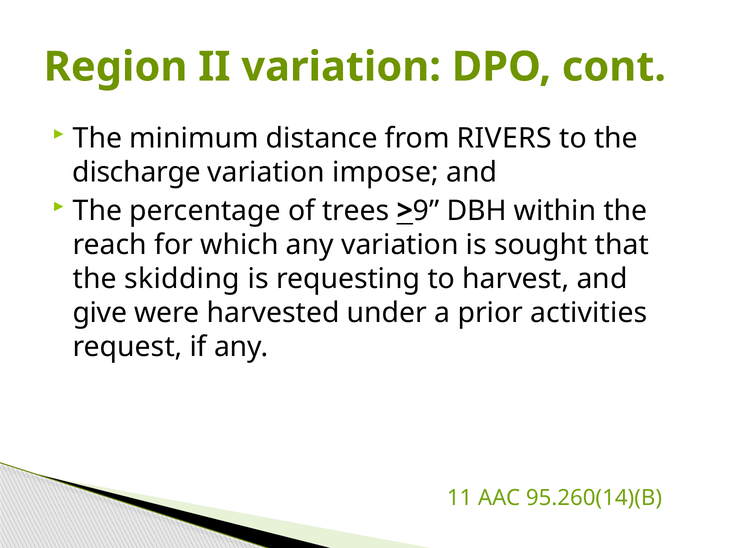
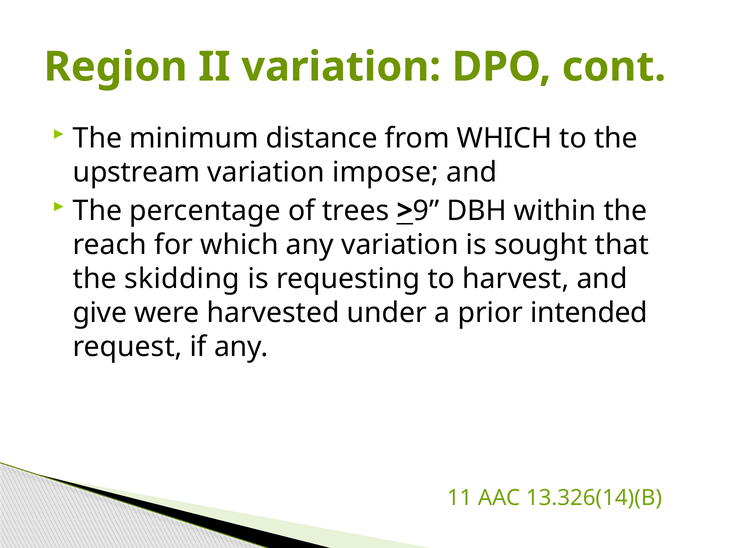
from RIVERS: RIVERS -> WHICH
discharge: discharge -> upstream
activities: activities -> intended
95.260(14)(B: 95.260(14)(B -> 13.326(14)(B
